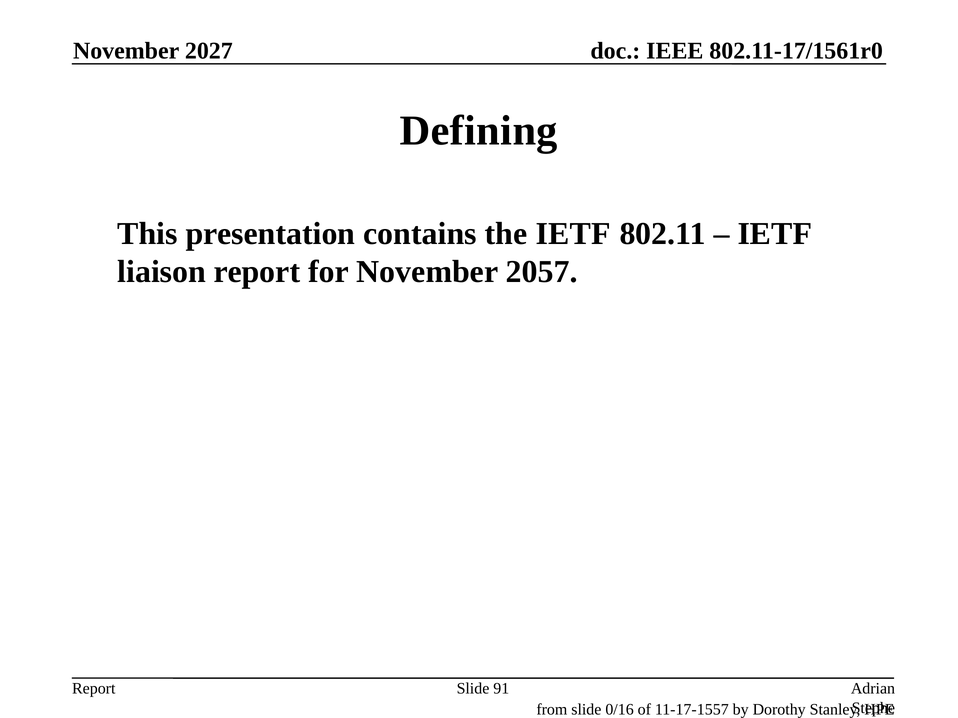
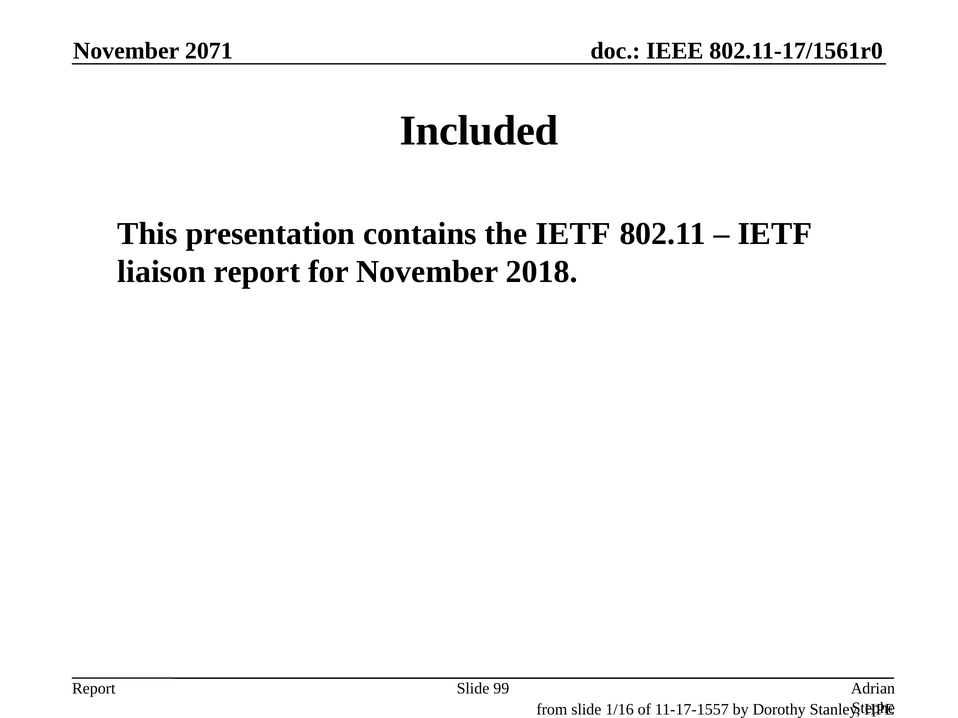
2027: 2027 -> 2071
Defining: Defining -> Included
2057: 2057 -> 2018
91: 91 -> 99
0/16: 0/16 -> 1/16
